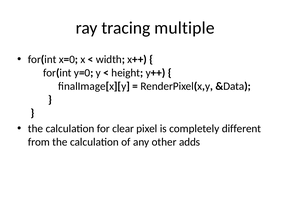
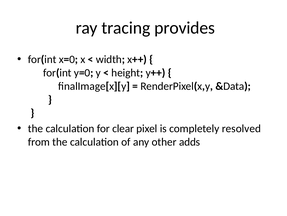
multiple: multiple -> provides
different: different -> resolved
